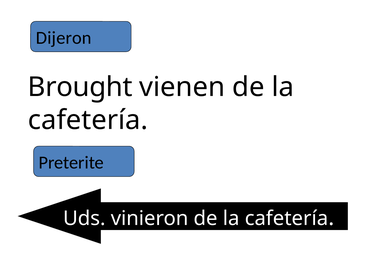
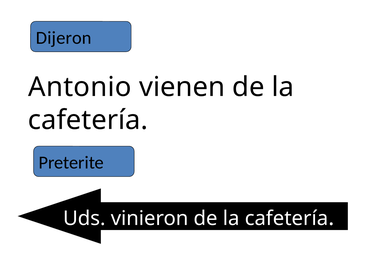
Brought: Brought -> Antonio
